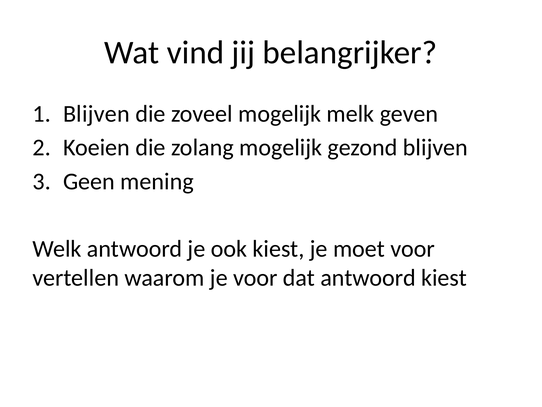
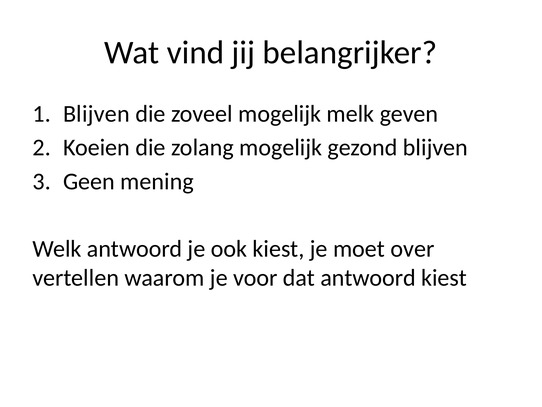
moet voor: voor -> over
